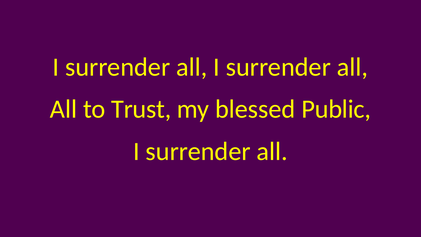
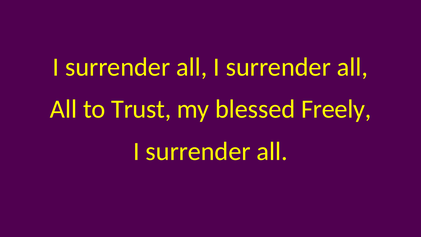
Public: Public -> Freely
